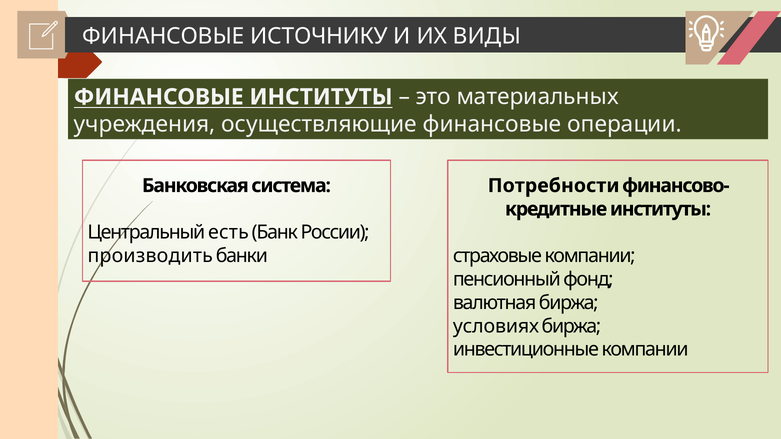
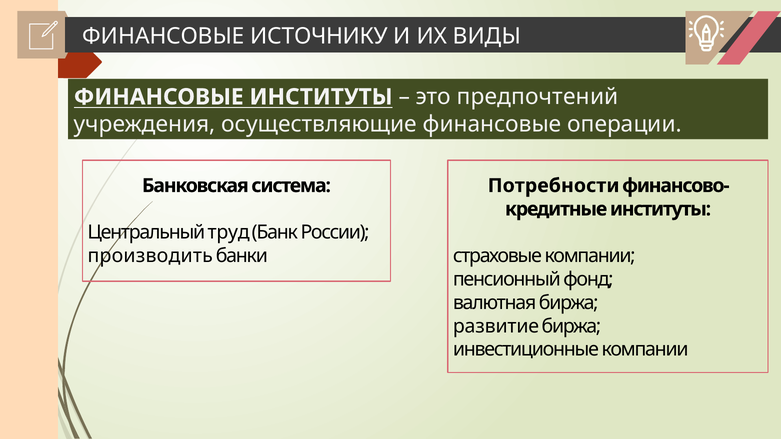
материальных: материальных -> предпочтений
есть: есть -> труд
условиях: условиях -> развитие
